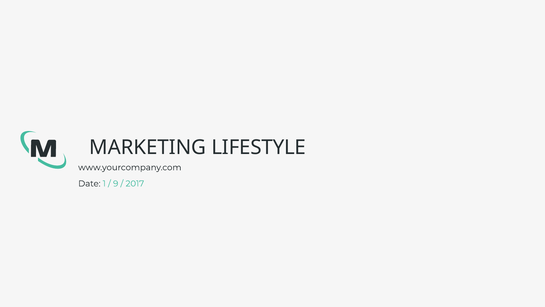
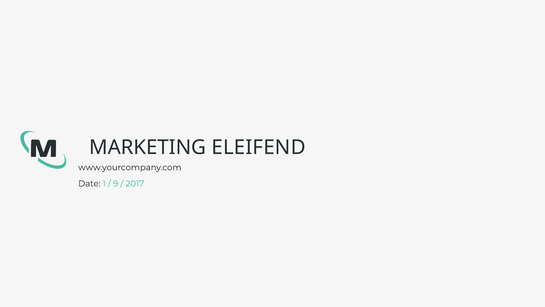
LIFESTYLE: LIFESTYLE -> ELEIFEND
